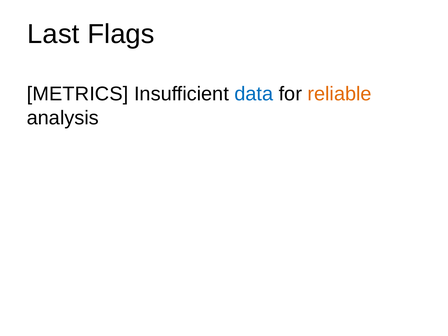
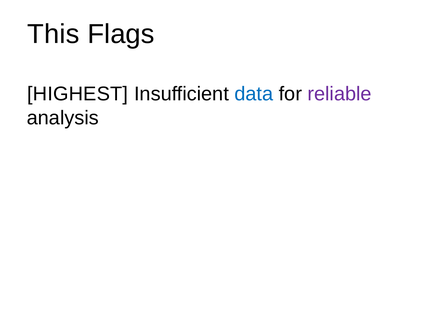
Last: Last -> This
METRICS: METRICS -> HIGHEST
reliable colour: orange -> purple
